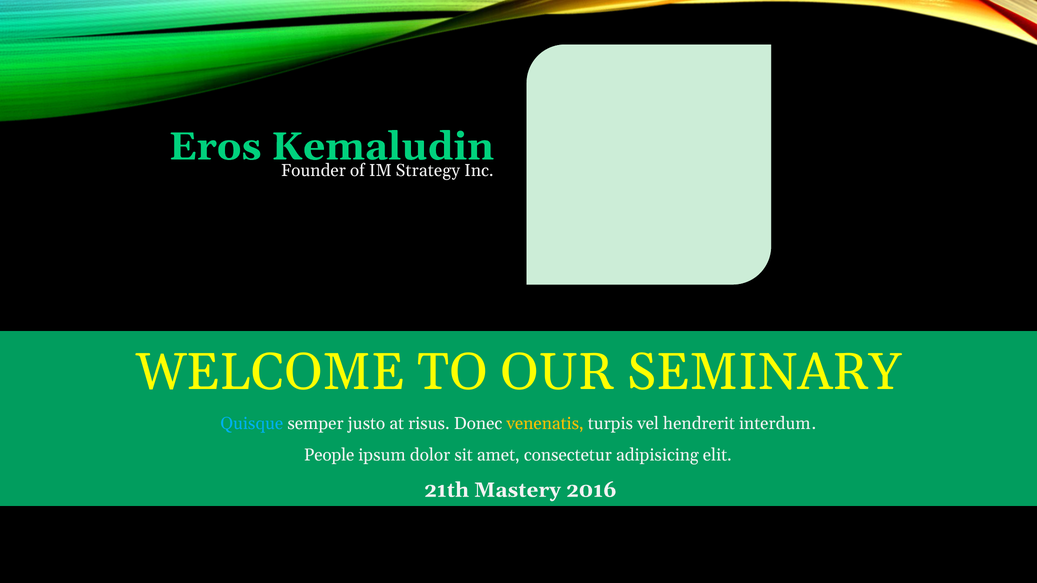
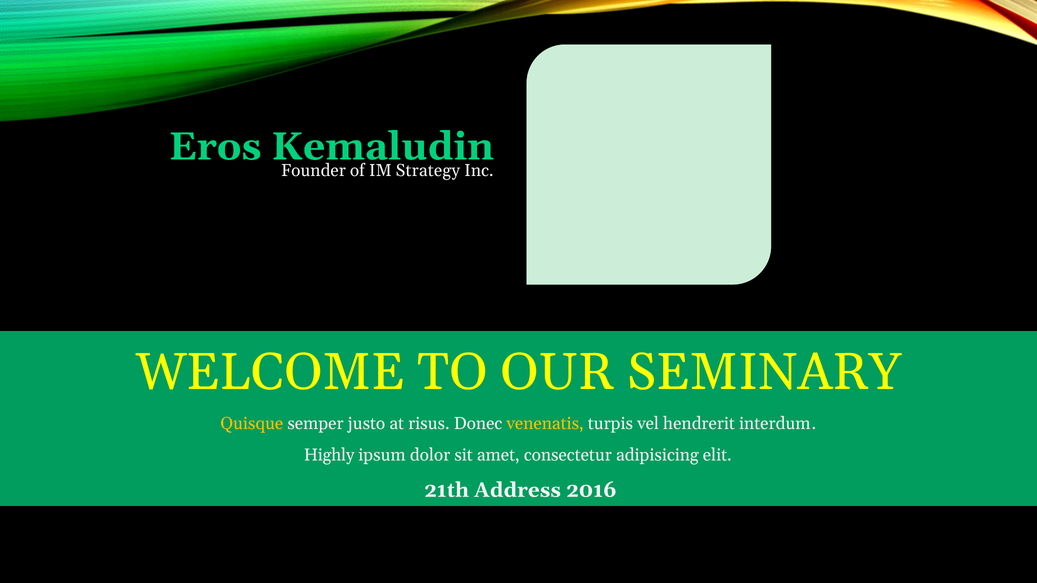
Quisque colour: light blue -> yellow
People: People -> Highly
Mastery: Mastery -> Address
